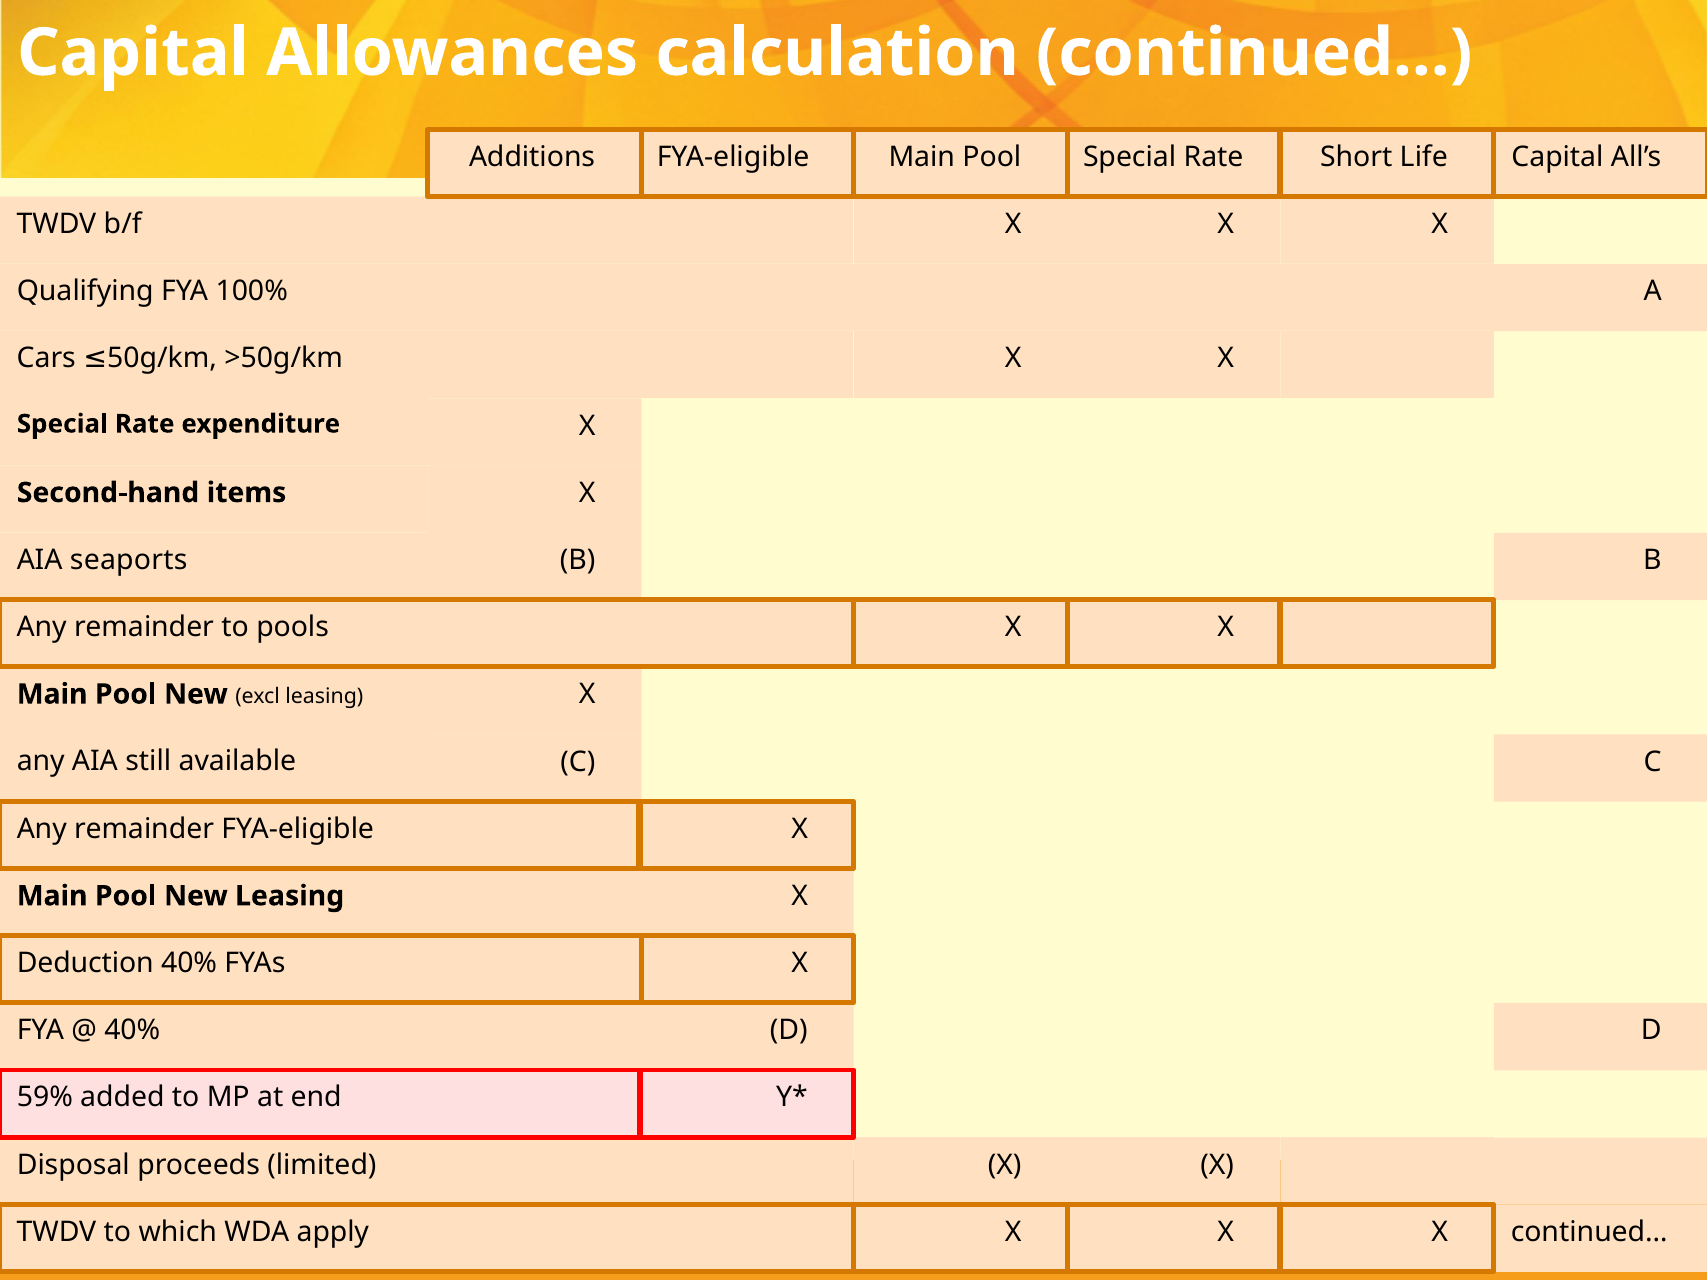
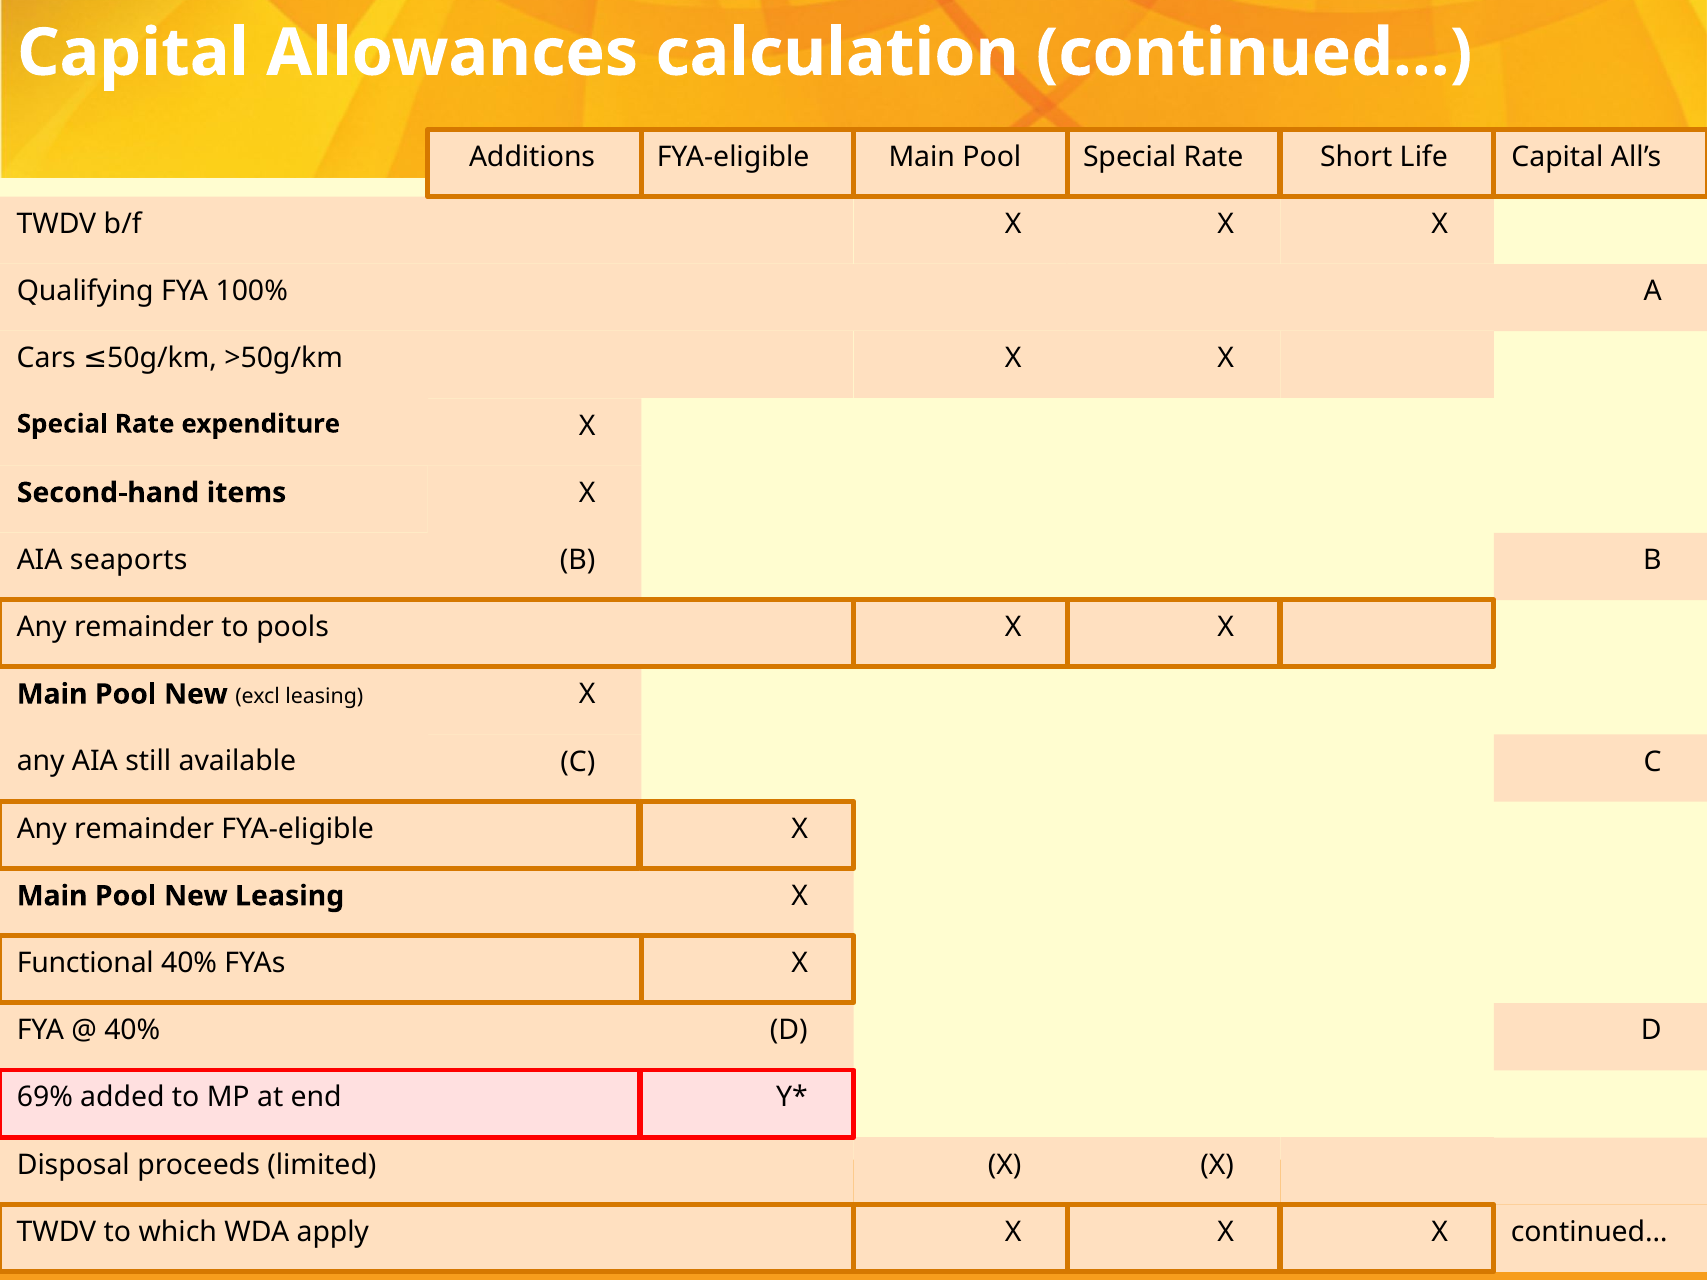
Deduction: Deduction -> Functional
59%: 59% -> 69%
